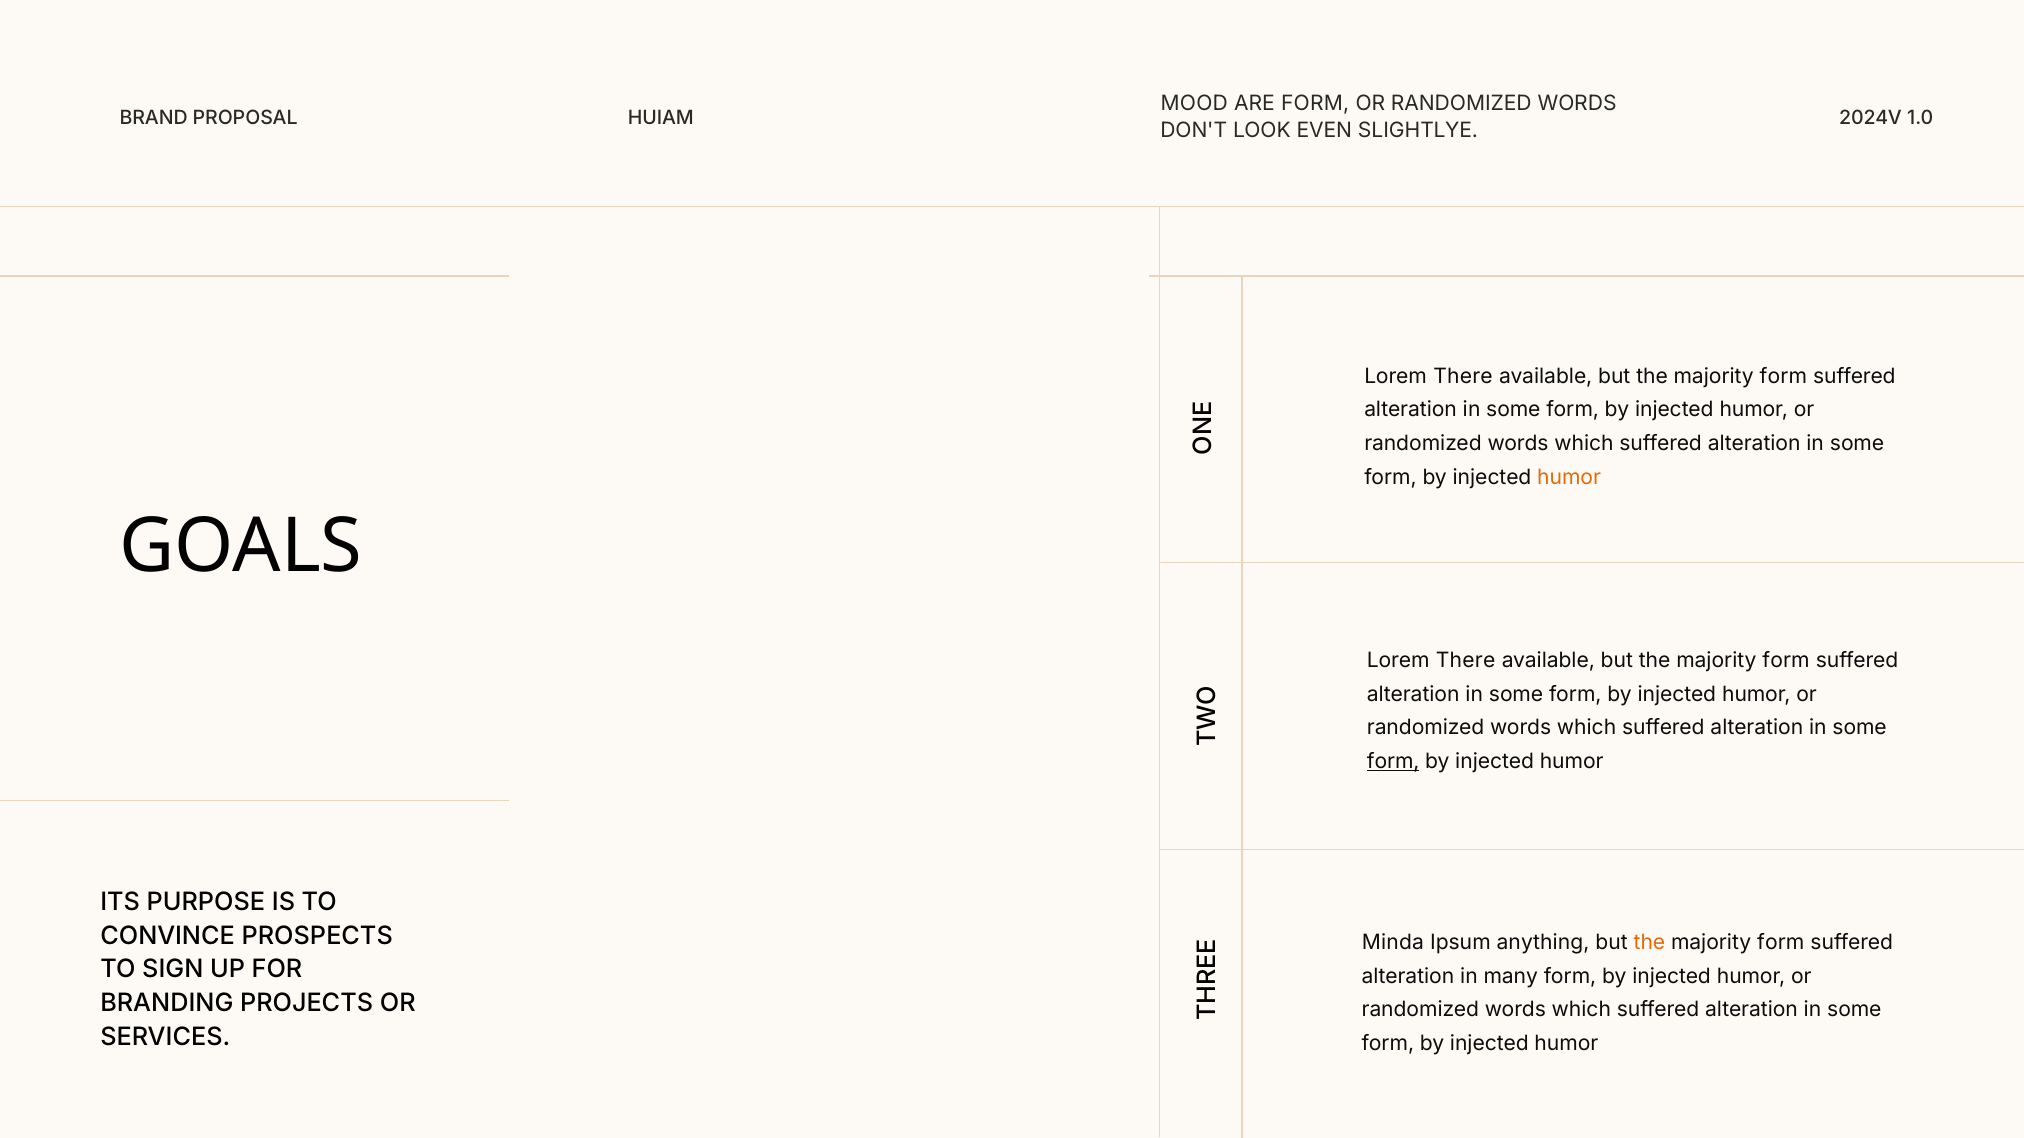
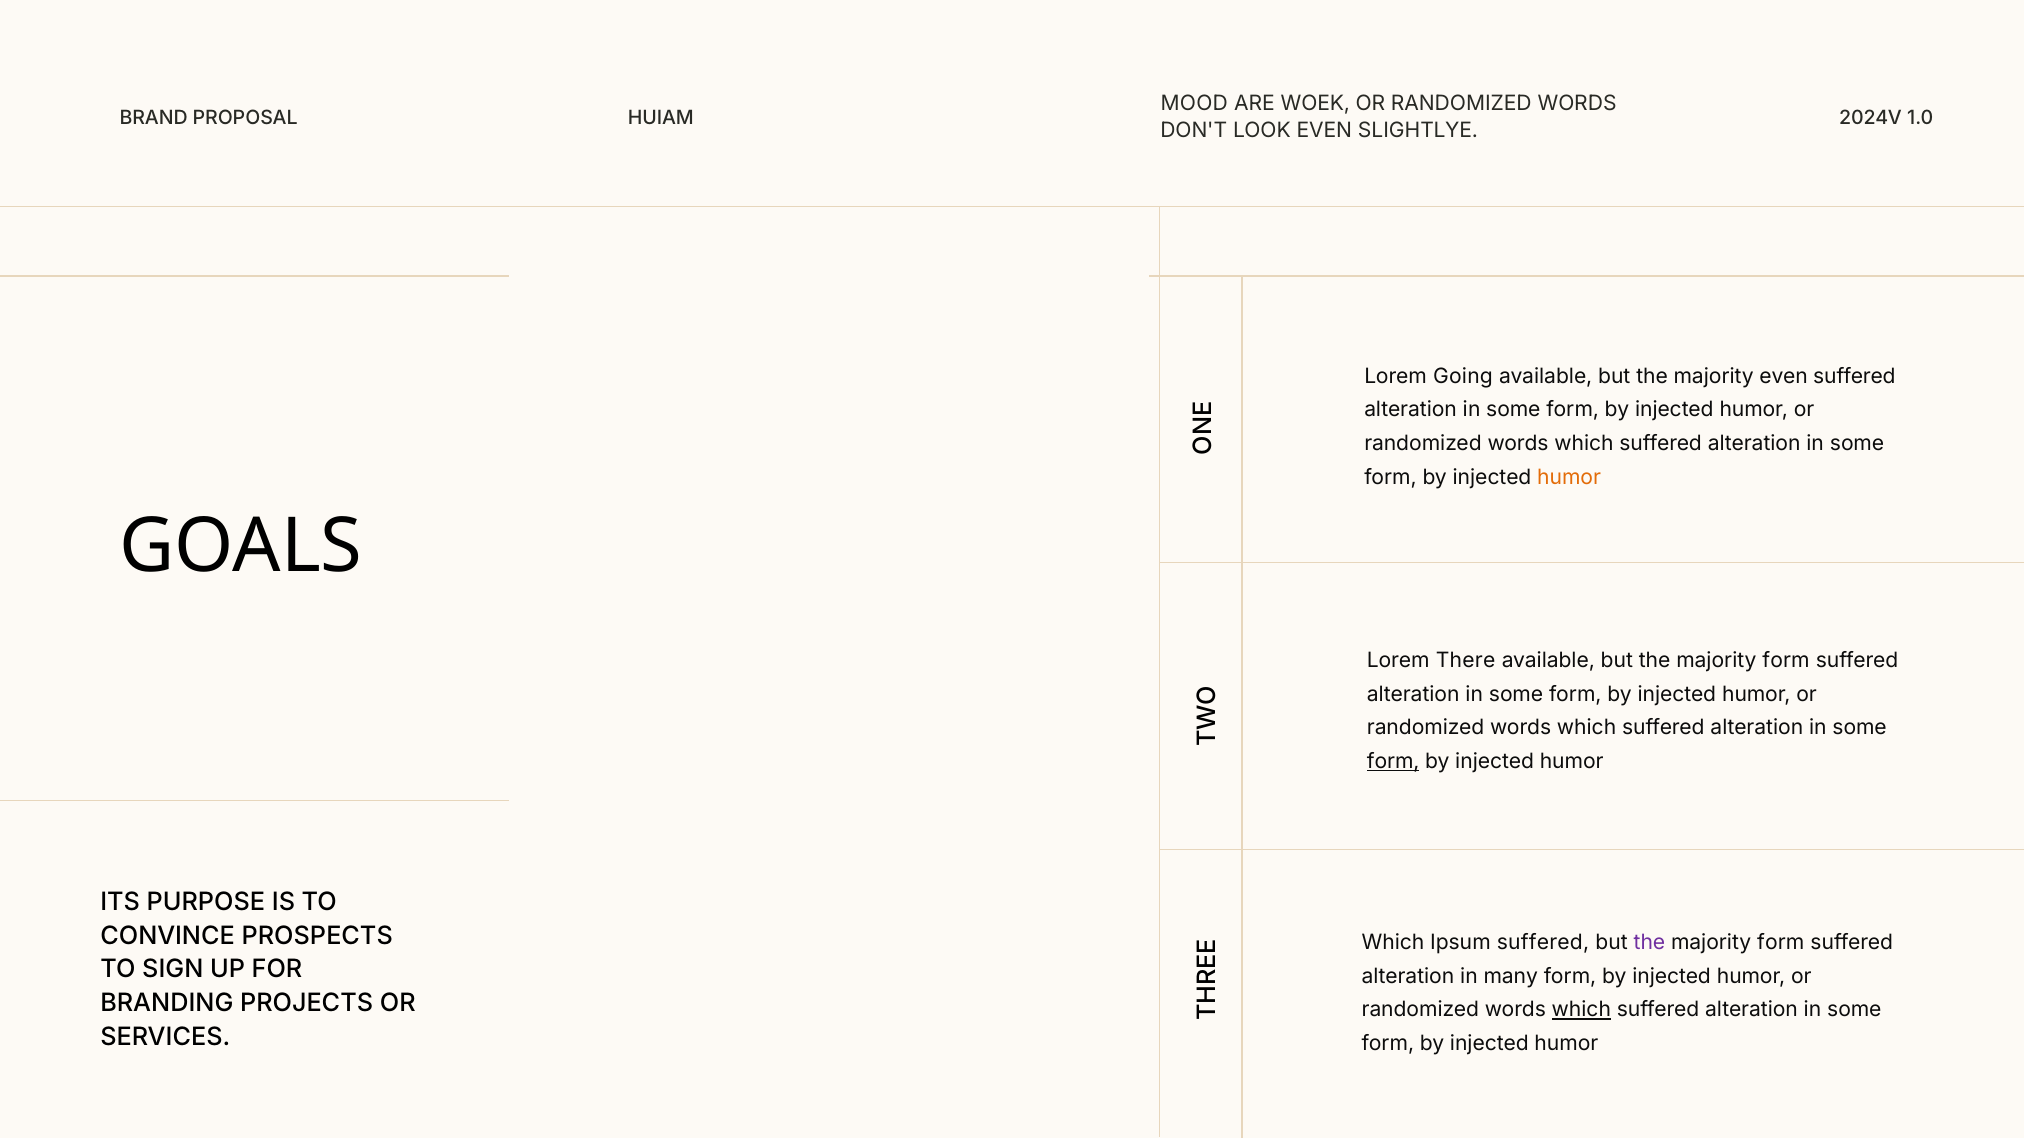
ARE FORM: FORM -> WOEK
There at (1463, 376): There -> Going
form at (1783, 376): form -> even
Minda at (1393, 943): Minda -> Which
Ipsum anything: anything -> suffered
the at (1649, 943) colour: orange -> purple
which at (1581, 1010) underline: none -> present
